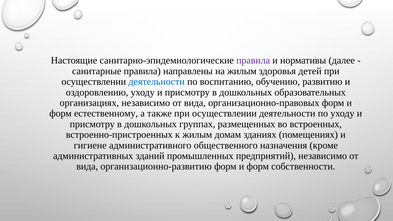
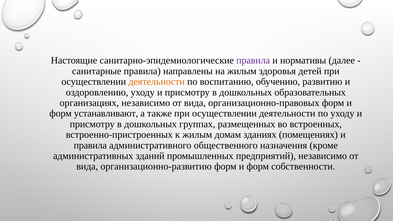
деятельности at (157, 82) colour: blue -> orange
естественному: естественному -> устанавливают
гигиене at (90, 145): гигиене -> правила
